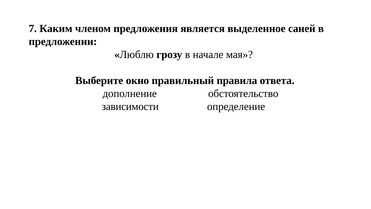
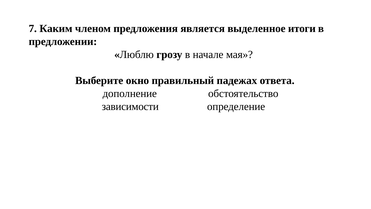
саней: саней -> итоги
правила: правила -> падежах
